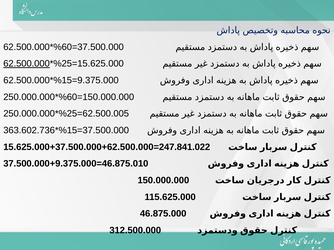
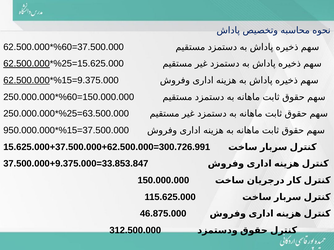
62.500.000 at (27, 80) underline: none -> present
62.500.005: 62.500.005 -> 63.500.000
363.602.736: 363.602.736 -> 950.000.000
247.841.022: 247.841.022 -> 300.726.991
46.875.010: 46.875.010 -> 33.853.847
